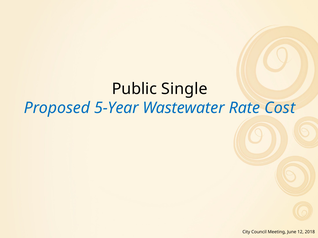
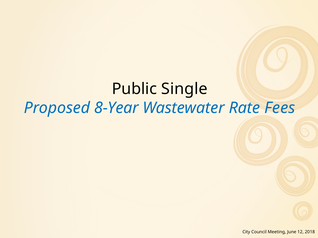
5-Year: 5-Year -> 8-Year
Cost: Cost -> Fees
